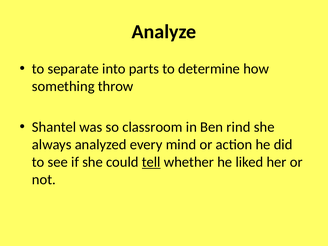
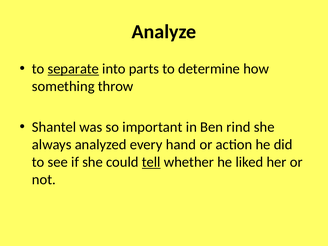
separate underline: none -> present
classroom: classroom -> important
mind: mind -> hand
